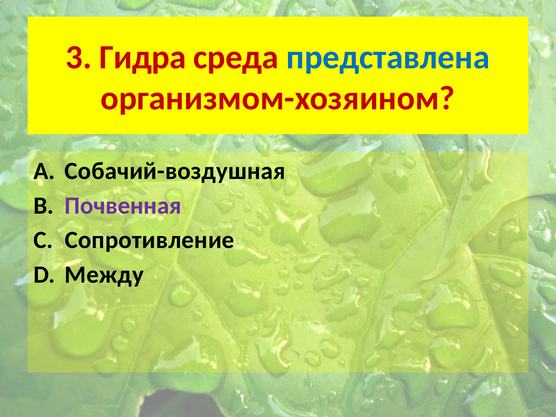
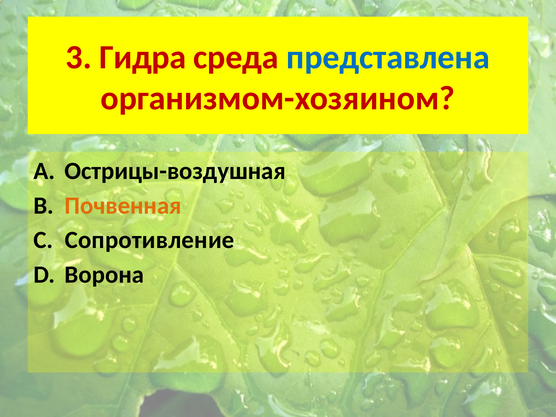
Собачий-воздушная: Собачий-воздушная -> Острицы-воздушная
Почвенная colour: purple -> orange
Между: Между -> Ворона
